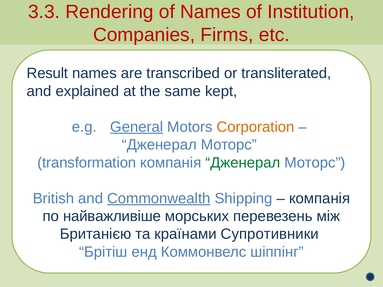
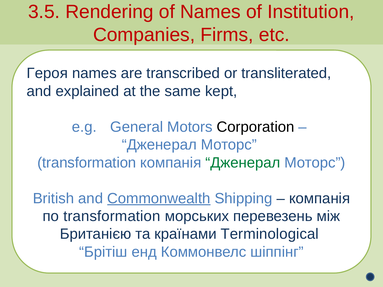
3.3: 3.3 -> 3.5
Result: Result -> Героя
General underline: present -> none
Corporation colour: orange -> black
по найважливіше: найважливіше -> transformation
Супротивники: Супротивники -> Terminological
